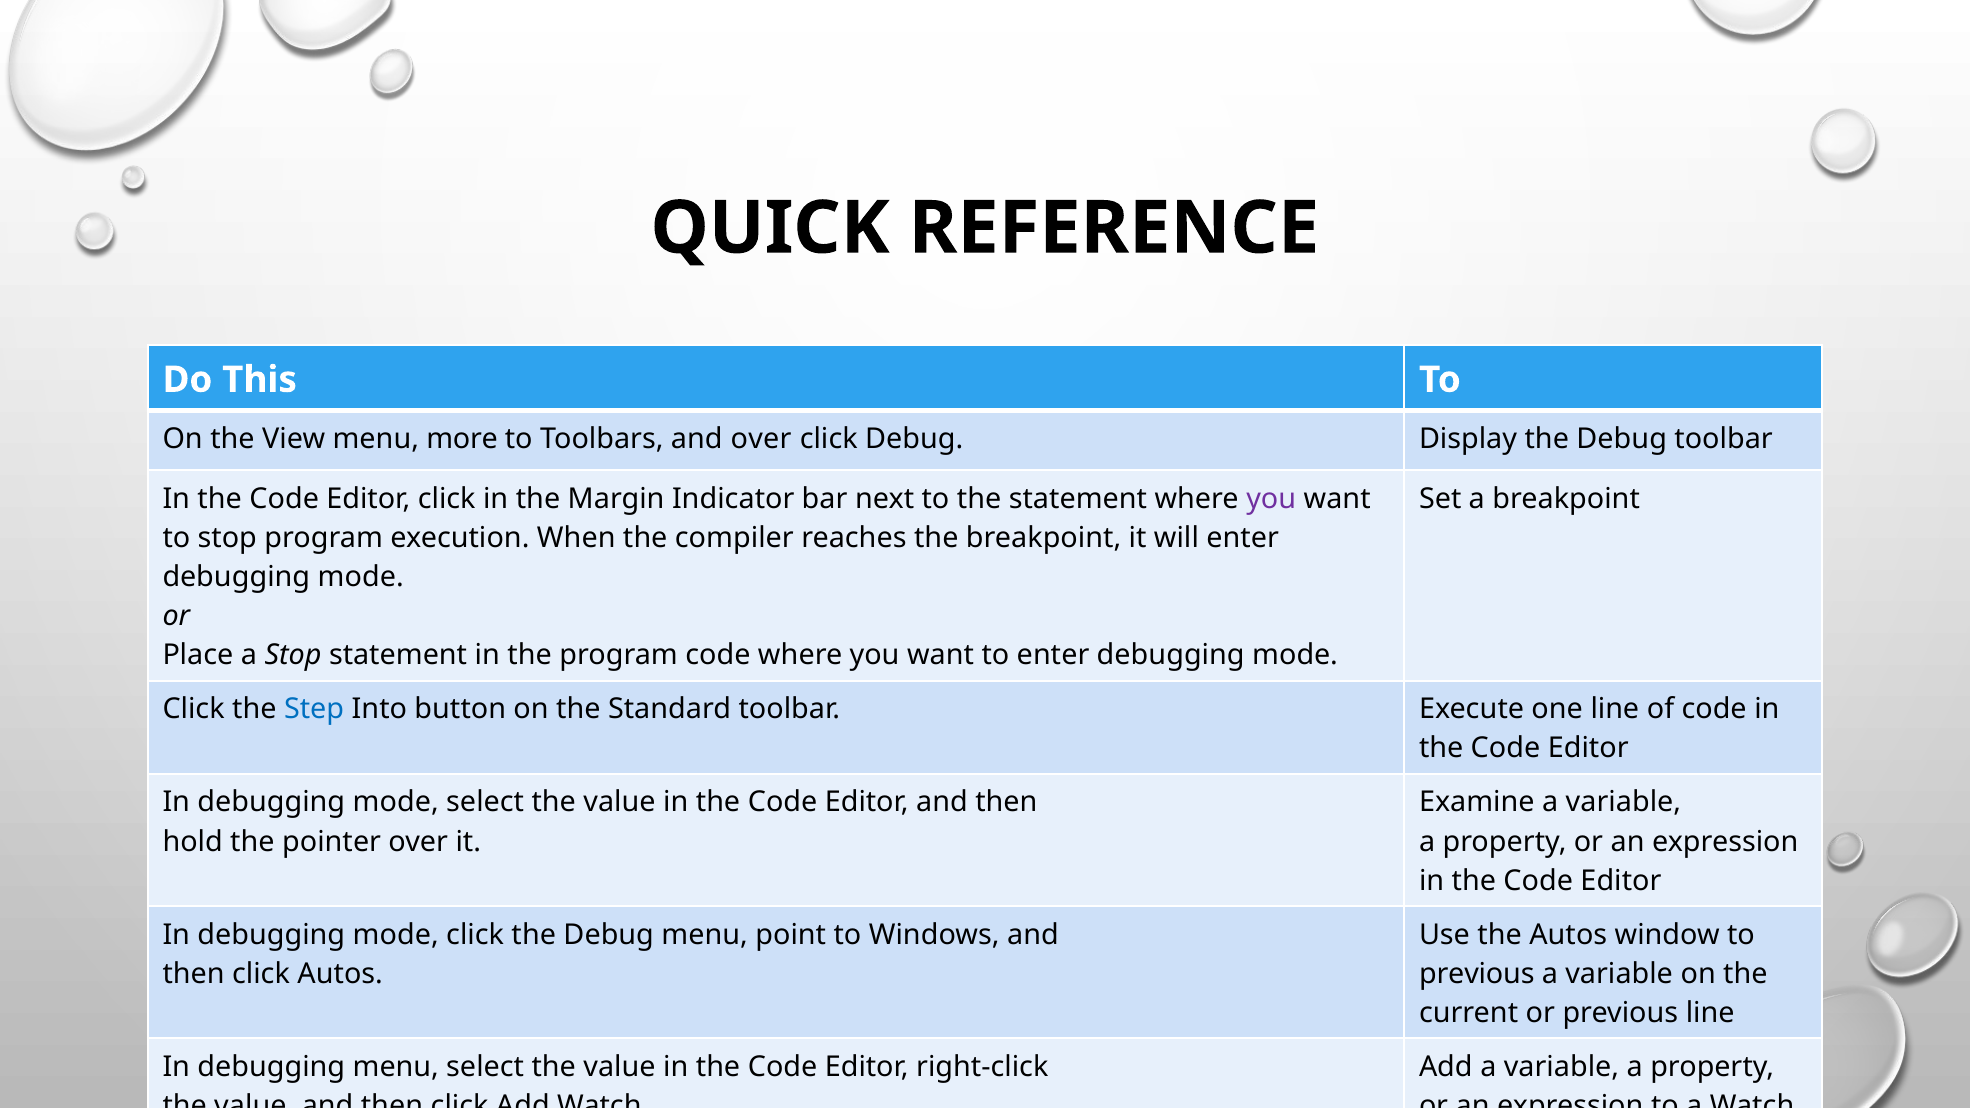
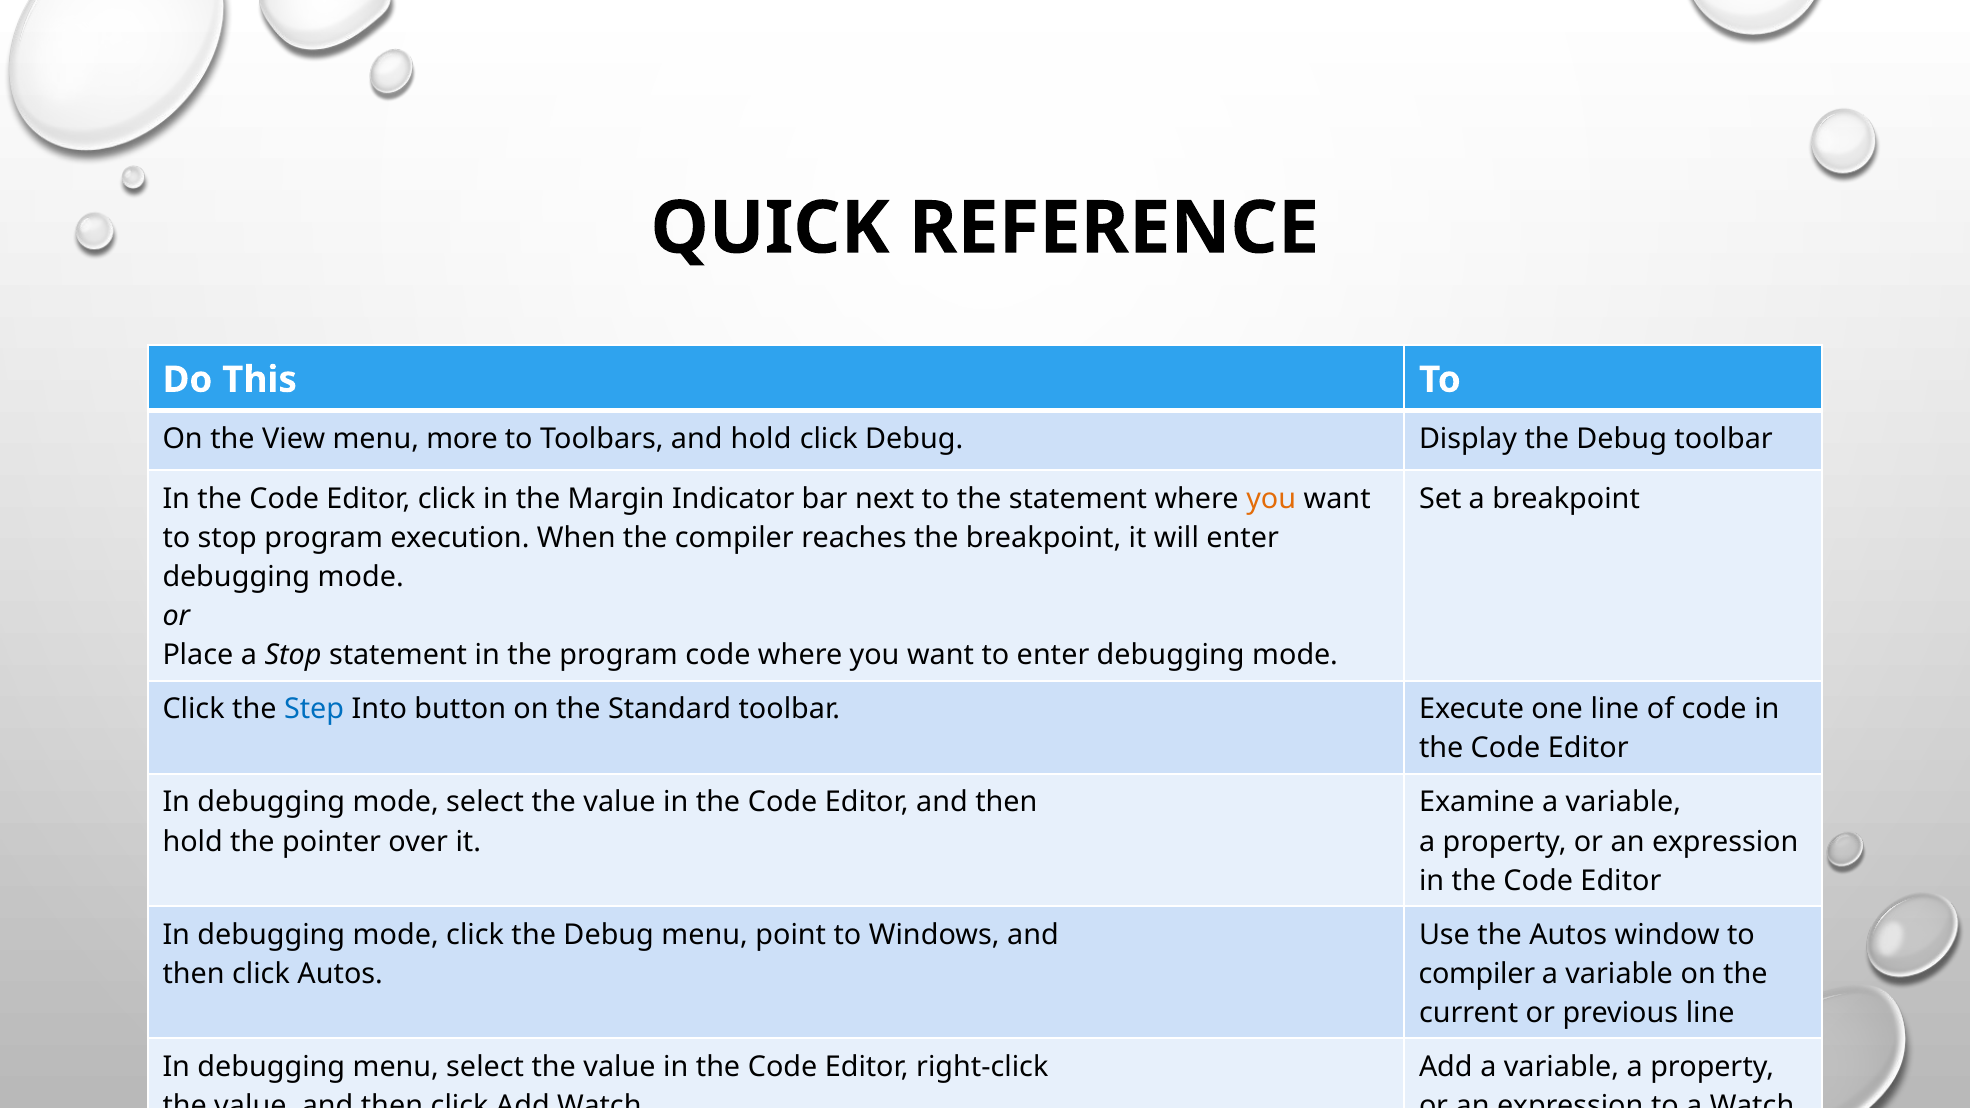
and over: over -> hold
you at (1271, 499) colour: purple -> orange
previous at (1477, 974): previous -> compiler
